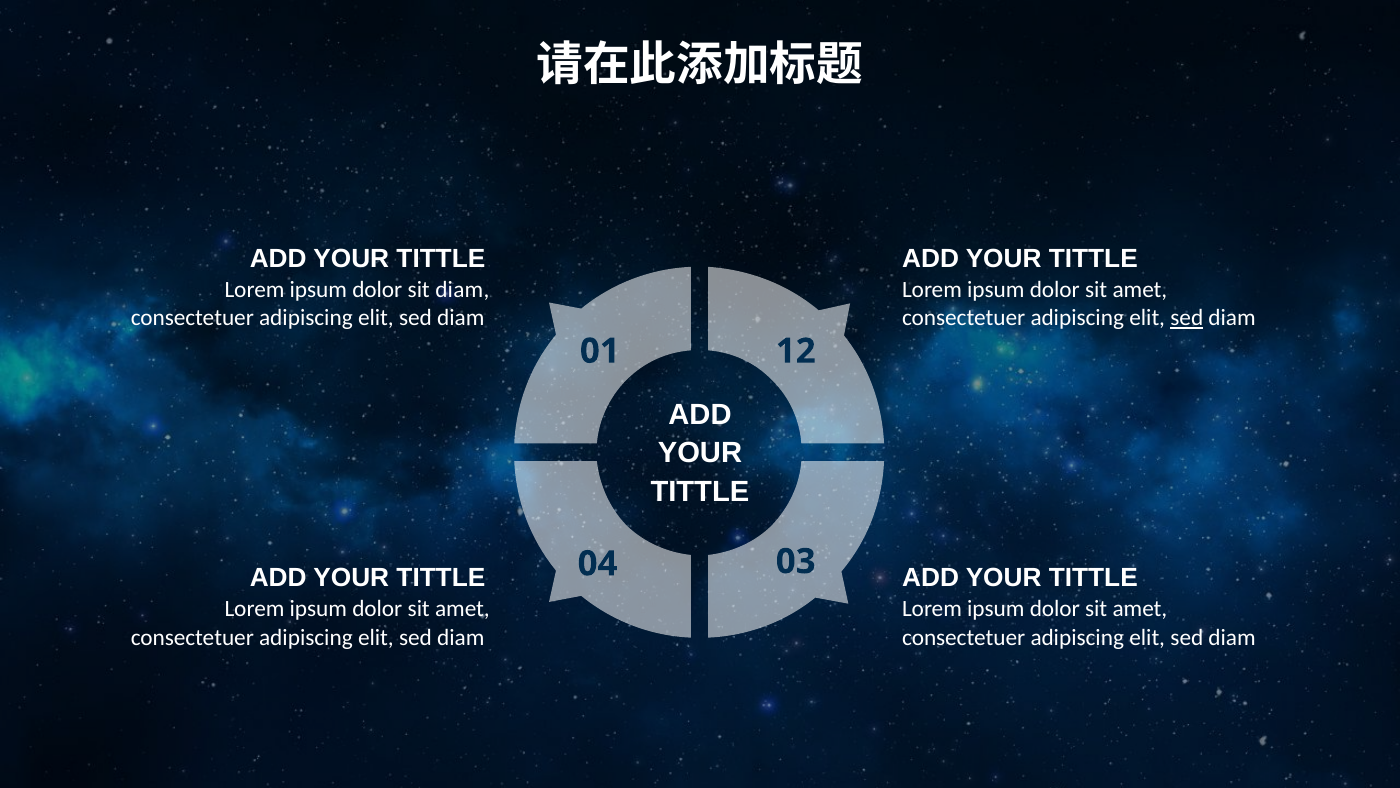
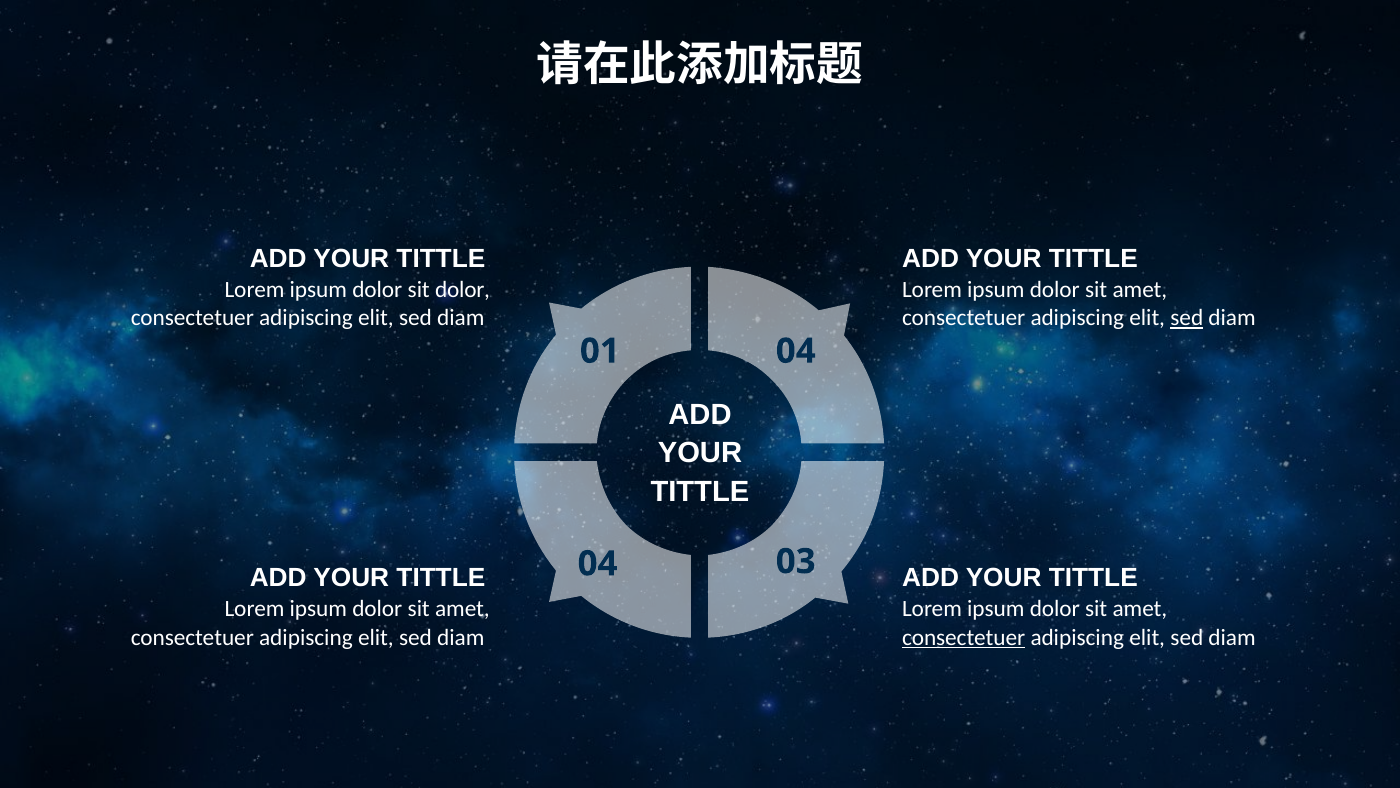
sit diam: diam -> dolor
01 12: 12 -> 04
consectetuer at (964, 637) underline: none -> present
